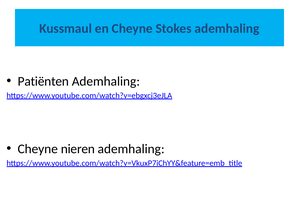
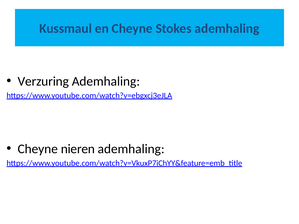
Patiënten: Patiënten -> Verzuring
